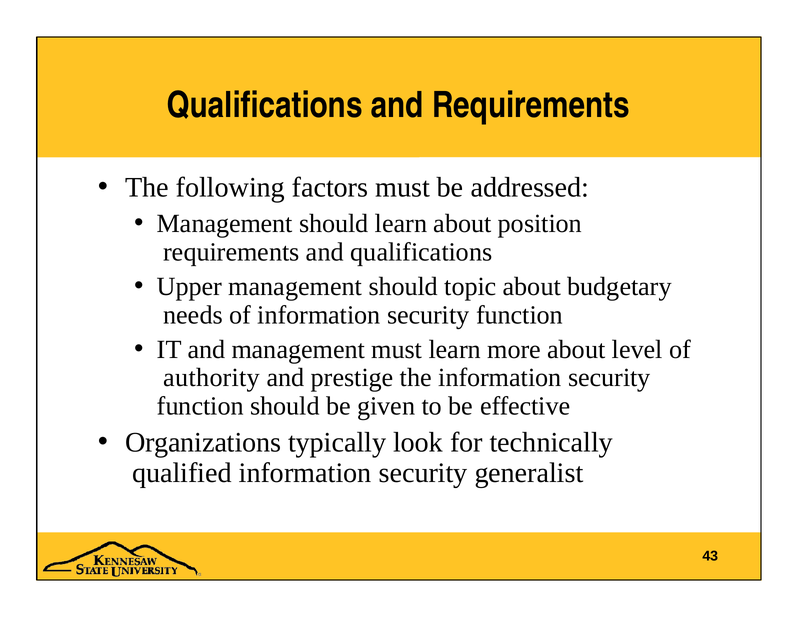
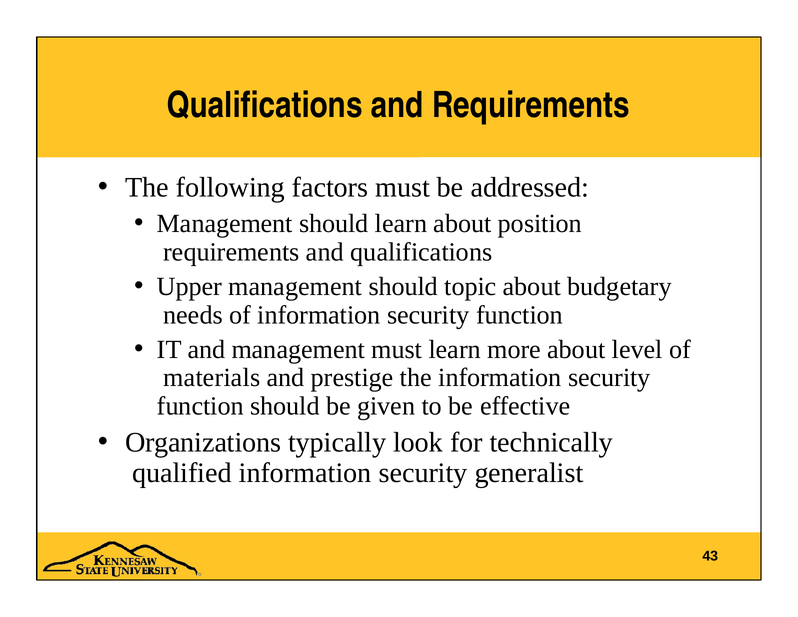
authority: authority -> materials
